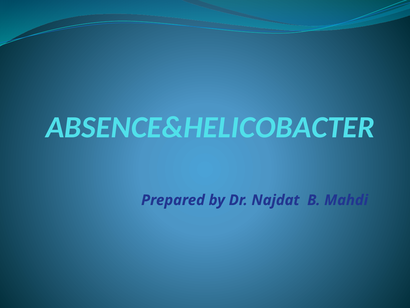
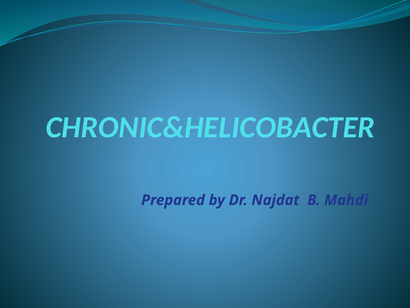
ABSENCE&HELICOBACTER: ABSENCE&HELICOBACTER -> CHRONIC&HELICOBACTER
